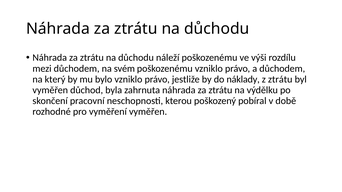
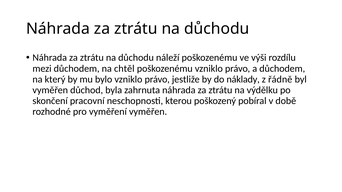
svém: svém -> chtěl
z ztrátu: ztrátu -> řádně
